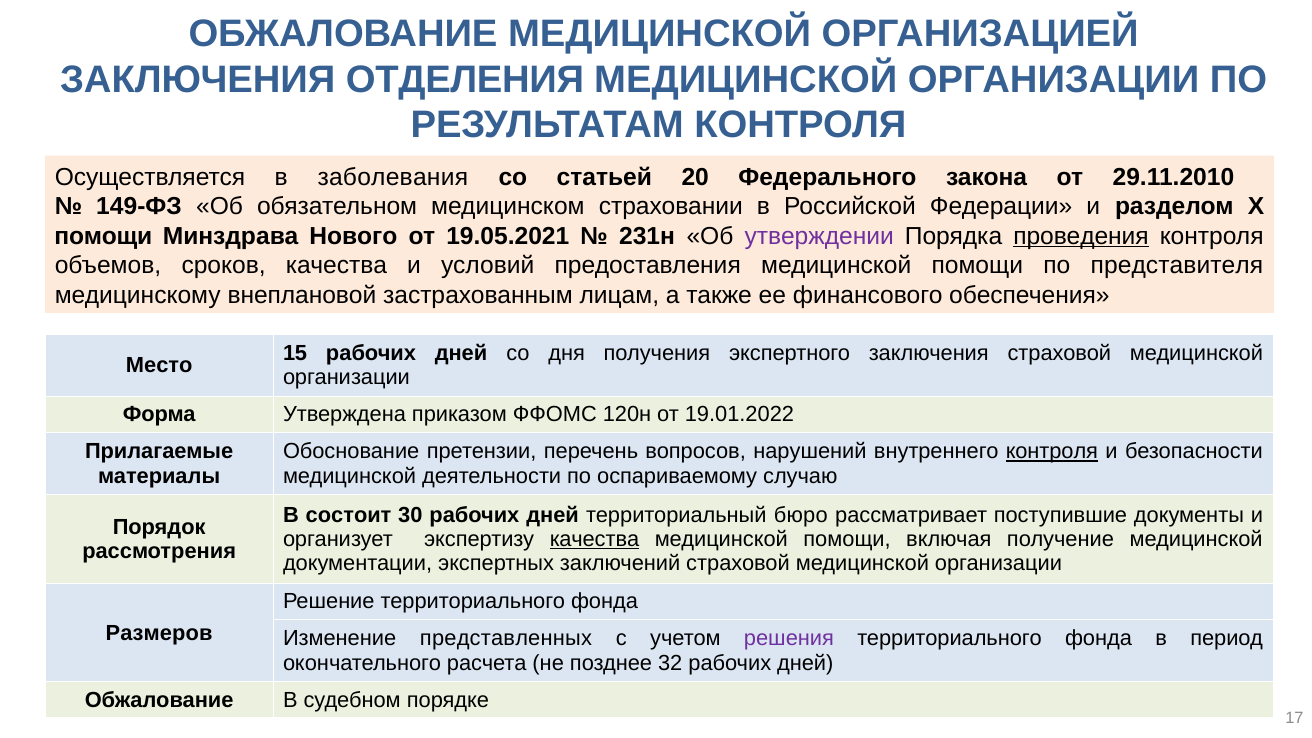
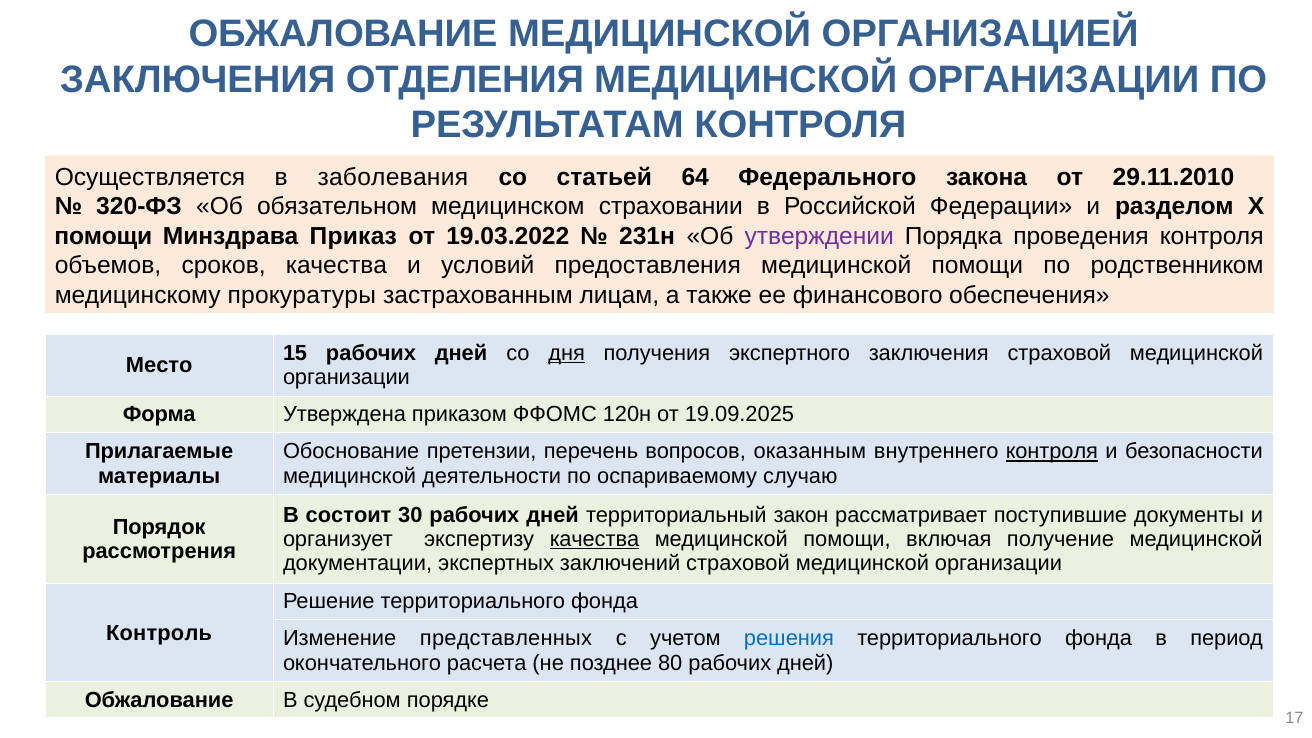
20: 20 -> 64
149-ФЗ: 149-ФЗ -> 320-ФЗ
Нового: Нового -> Приказ
19.05.2021: 19.05.2021 -> 19.03.2022
проведения underline: present -> none
представителя: представителя -> родственником
внеплановой: внеплановой -> прокуратуры
дня underline: none -> present
19.01.2022: 19.01.2022 -> 19.09.2025
нарушений: нарушений -> оказанным
бюро: бюро -> закон
Размеров: Размеров -> Контроль
решения colour: purple -> blue
32: 32 -> 80
